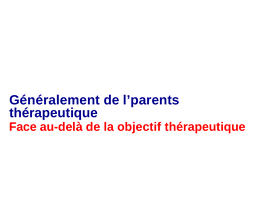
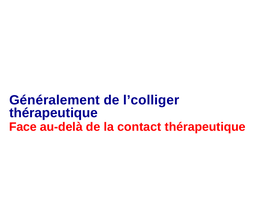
l’parents: l’parents -> l’colliger
objectif: objectif -> contact
